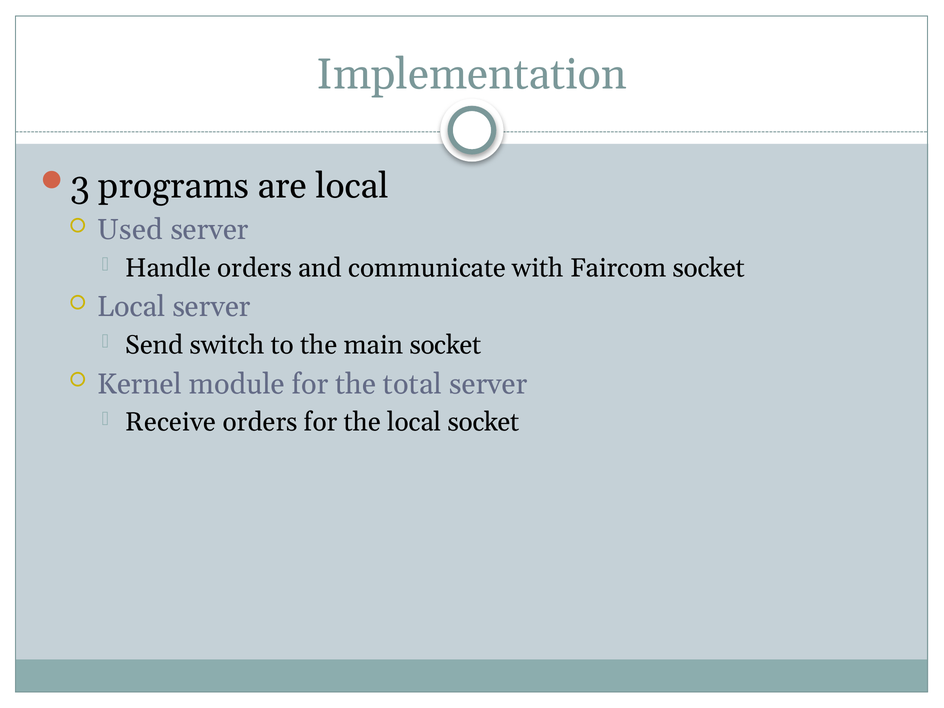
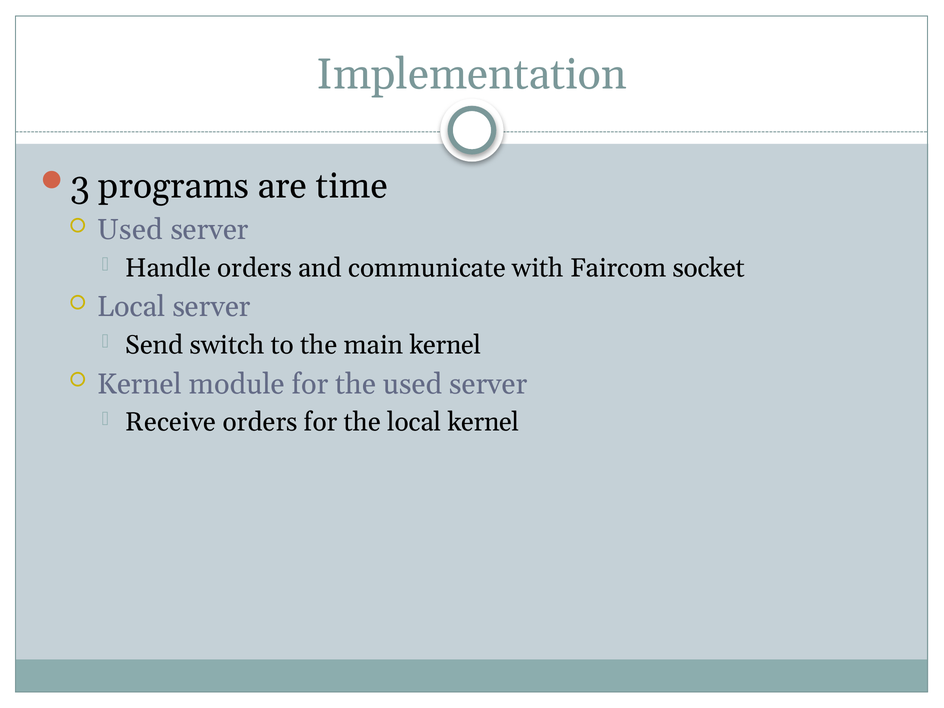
are local: local -> time
main socket: socket -> kernel
the total: total -> used
local socket: socket -> kernel
